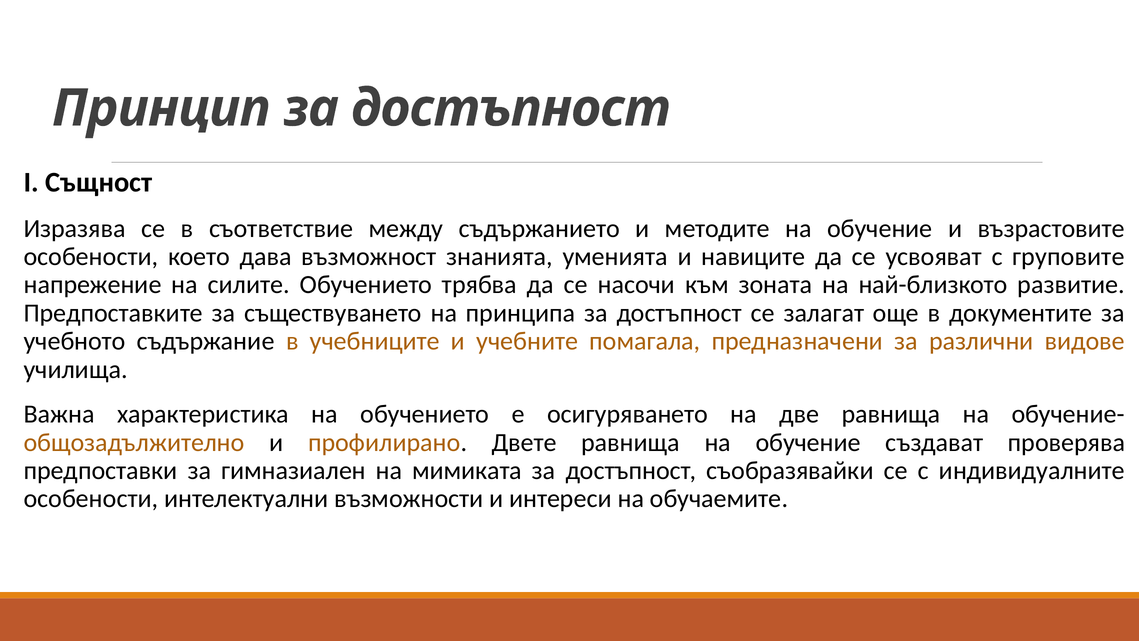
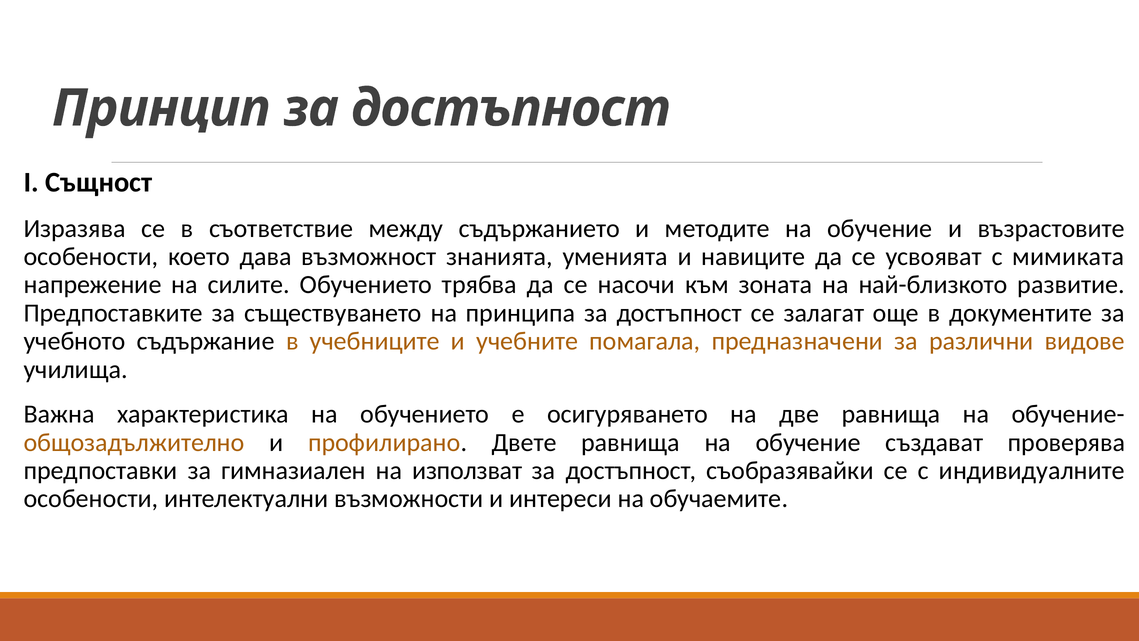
груповите: груповите -> мимиката
мимиката: мимиката -> използват
